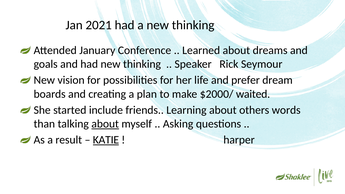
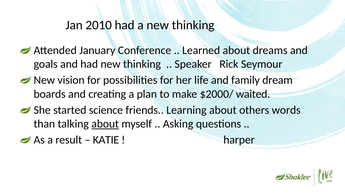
2021: 2021 -> 2010
prefer: prefer -> family
include: include -> science
KATIE underline: present -> none
